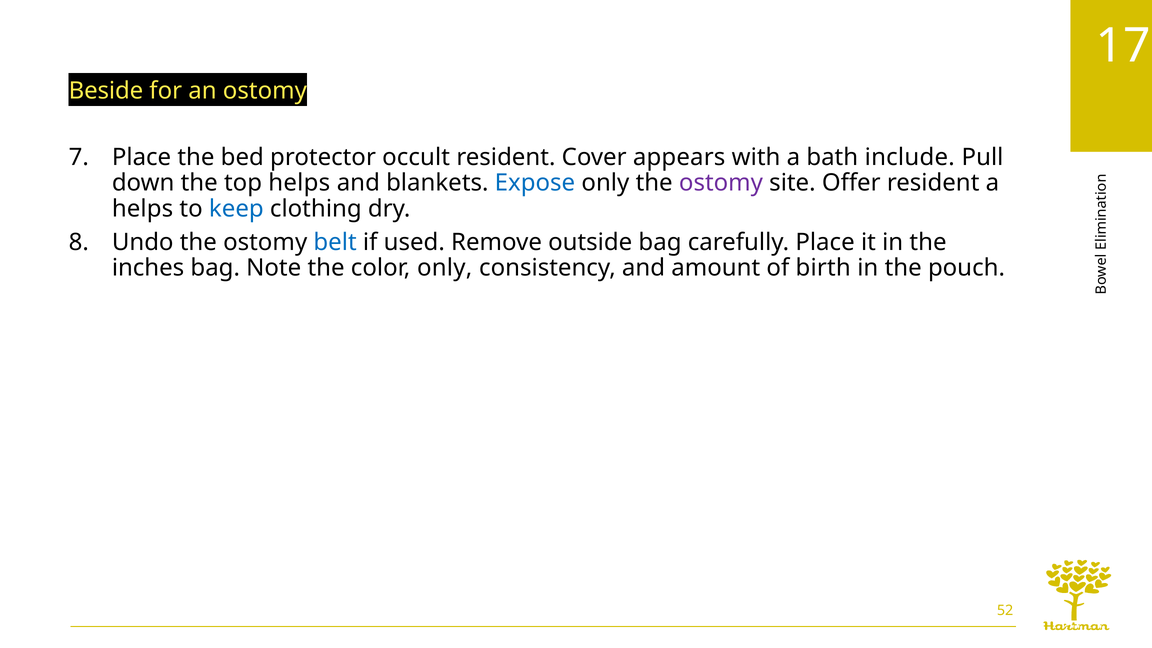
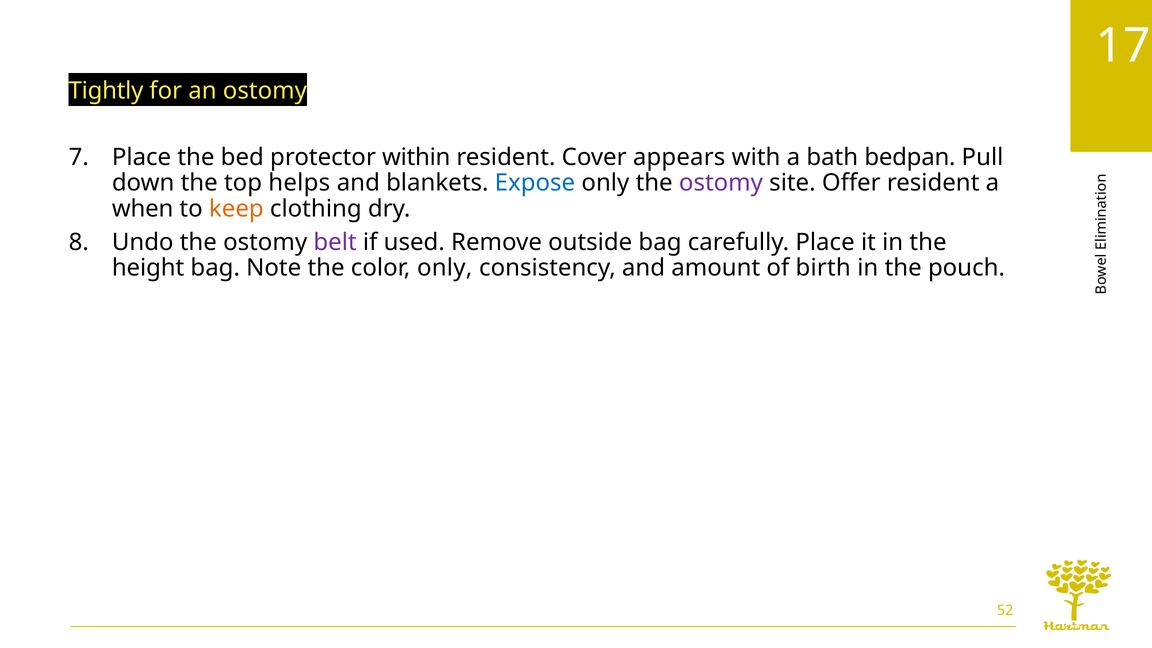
Beside: Beside -> Tightly
occult: occult -> within
include: include -> bedpan
helps at (143, 209): helps -> when
keep colour: blue -> orange
belt colour: blue -> purple
inches: inches -> height
